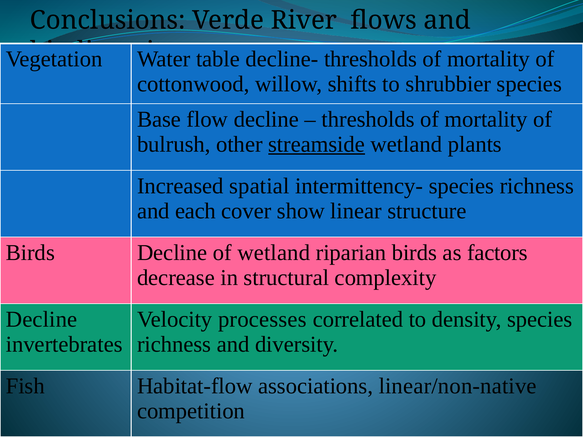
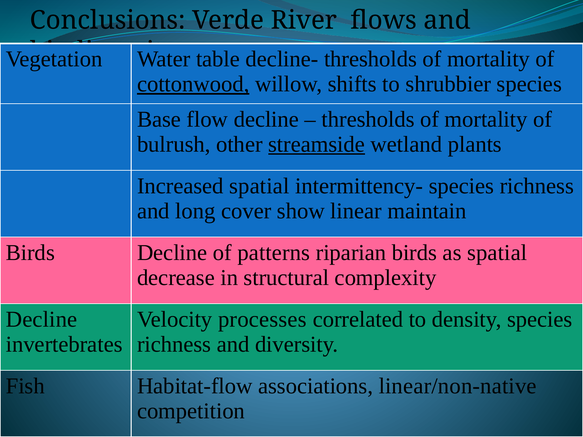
cottonwood underline: none -> present
each: each -> long
structure: structure -> maintain
of wetland: wetland -> patterns
as factors: factors -> spatial
